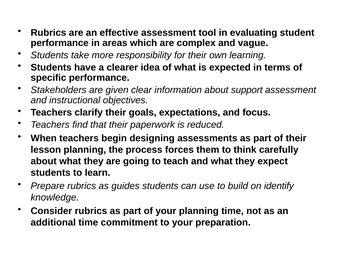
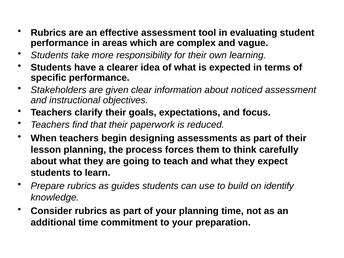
support: support -> noticed
